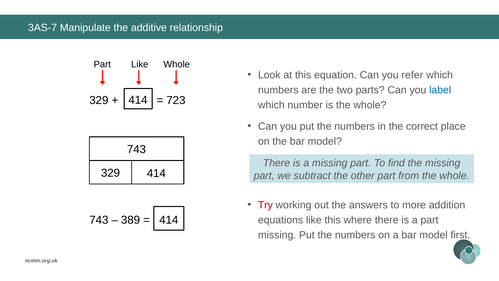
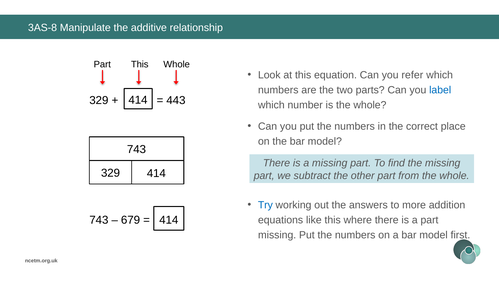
3AS-7: 3AS-7 -> 3AS-8
Part Like: Like -> This
723: 723 -> 443
Try colour: red -> blue
389: 389 -> 679
